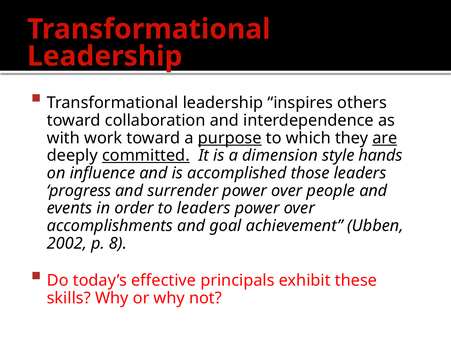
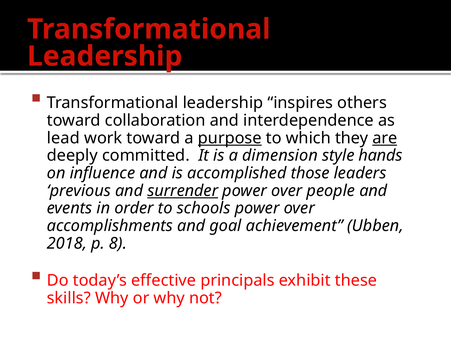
with: with -> lead
committed underline: present -> none
progress: progress -> previous
surrender underline: none -> present
to leaders: leaders -> schools
2002: 2002 -> 2018
